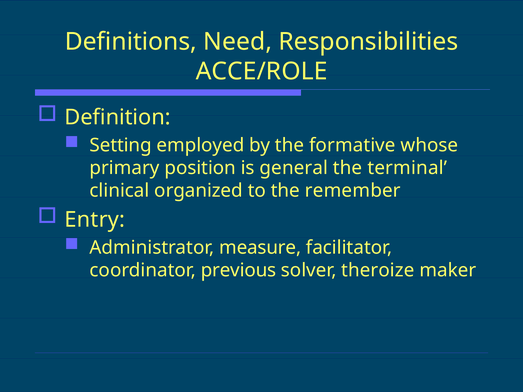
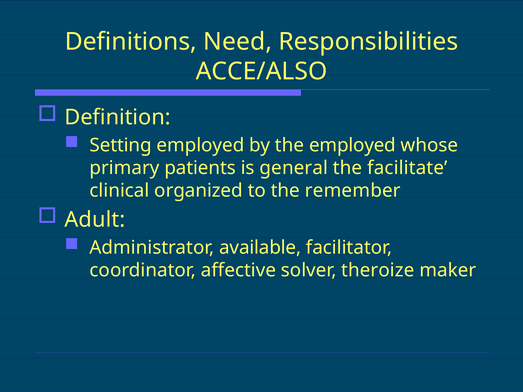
ACCE/ROLE: ACCE/ROLE -> ACCE/ALSO
the formative: formative -> employed
position: position -> patients
terminal: terminal -> facilitate
Entry: Entry -> Adult
measure: measure -> available
previous: previous -> affective
